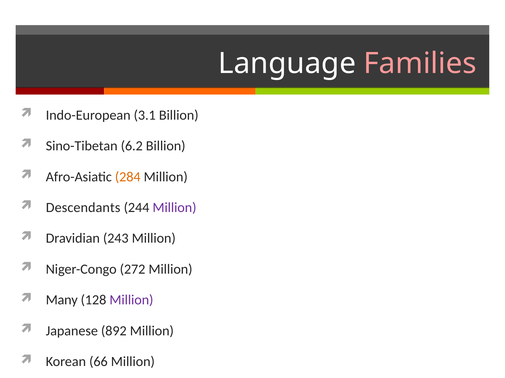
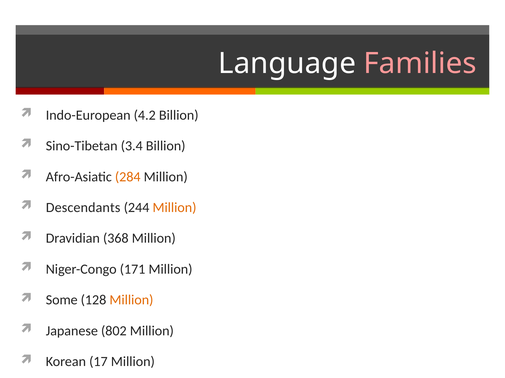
3.1: 3.1 -> 4.2
6.2: 6.2 -> 3.4
Million at (174, 208) colour: purple -> orange
243: 243 -> 368
272: 272 -> 171
Many: Many -> Some
Million at (131, 301) colour: purple -> orange
892: 892 -> 802
66: 66 -> 17
